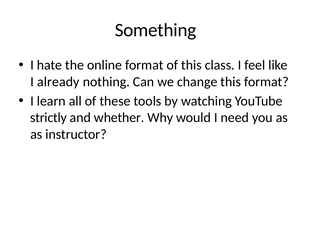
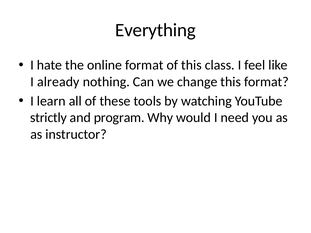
Something: Something -> Everything
whether: whether -> program
